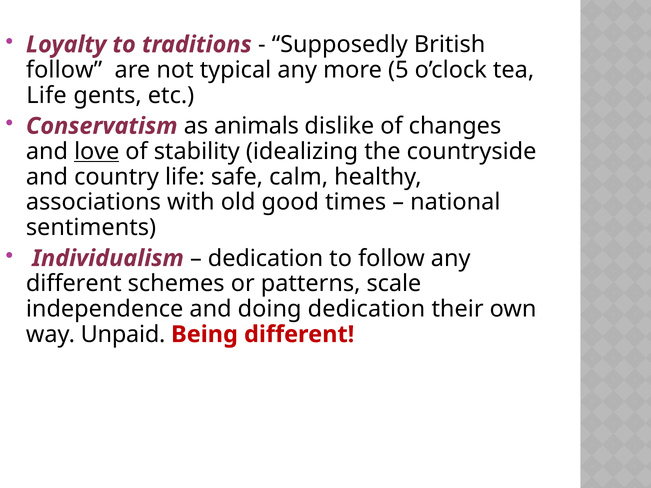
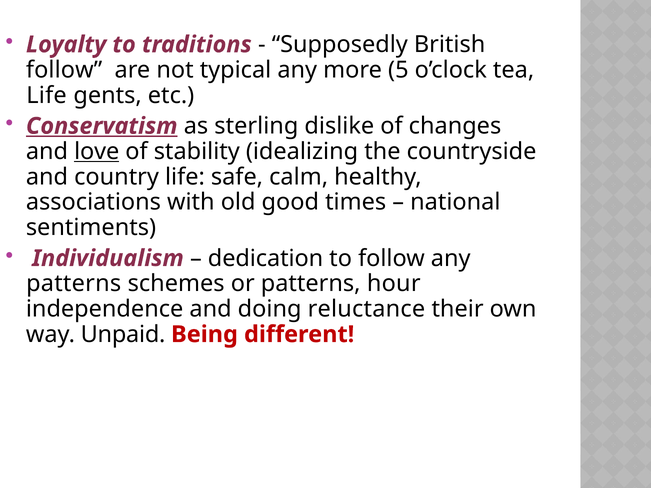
Conservatism underline: none -> present
animals: animals -> sterling
different at (74, 284): different -> patterns
scale: scale -> hour
doing dedication: dedication -> reluctance
